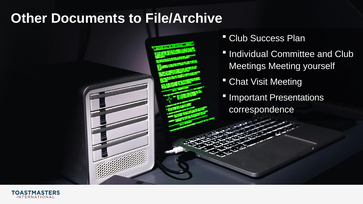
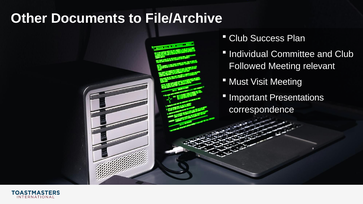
Meetings: Meetings -> Followed
yourself: yourself -> relevant
Chat: Chat -> Must
